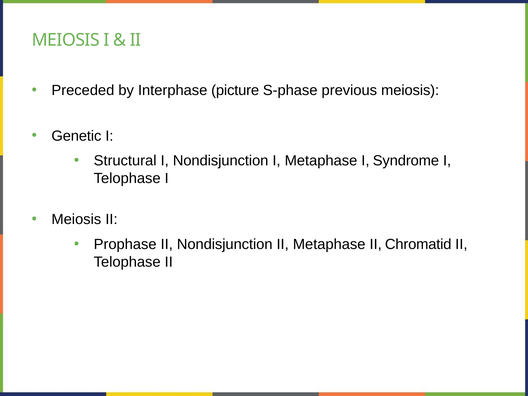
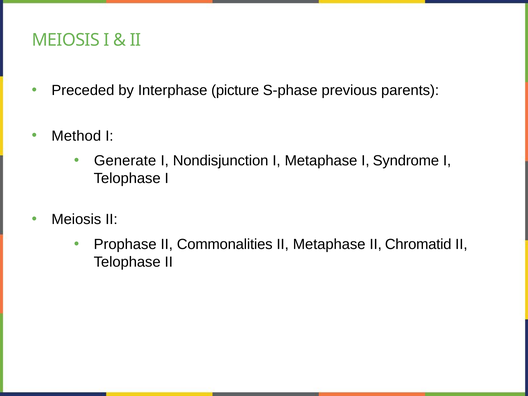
previous meiosis: meiosis -> parents
Genetic: Genetic -> Method
Structural: Structural -> Generate
II Nondisjunction: Nondisjunction -> Commonalities
